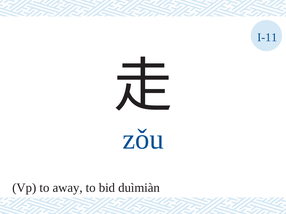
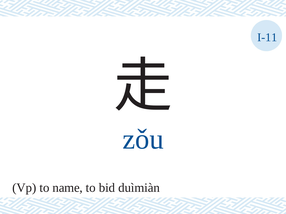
away: away -> name
